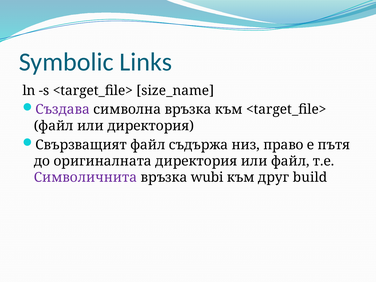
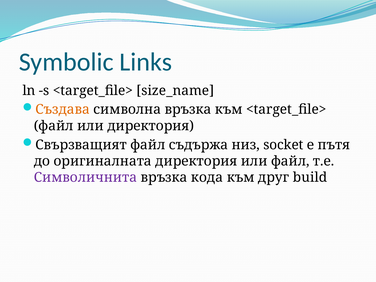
Създава colour: purple -> orange
право: право -> socket
wubi: wubi -> кода
